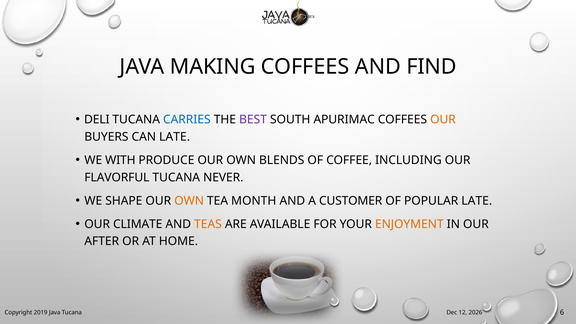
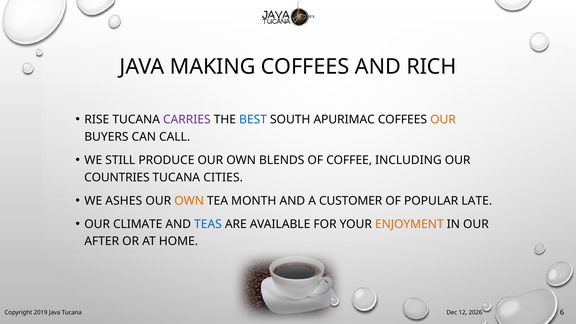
FIND: FIND -> RICH
DELI: DELI -> RISE
CARRIES colour: blue -> purple
BEST colour: purple -> blue
CAN LATE: LATE -> CALL
WITH: WITH -> STILL
FLAVORFUL: FLAVORFUL -> COUNTRIES
NEVER: NEVER -> CITIES
SHAPE: SHAPE -> ASHES
TEAS colour: orange -> blue
